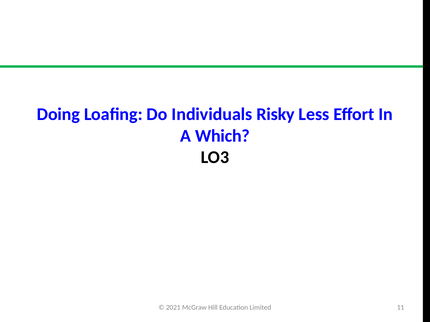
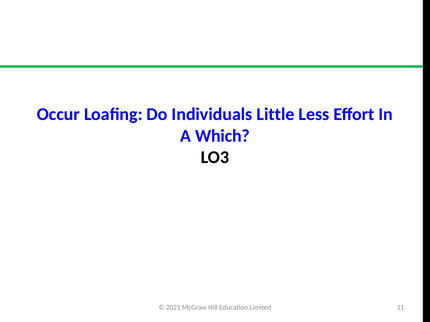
Doing: Doing -> Occur
Risky: Risky -> Little
